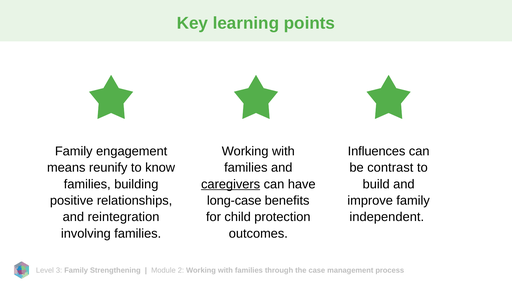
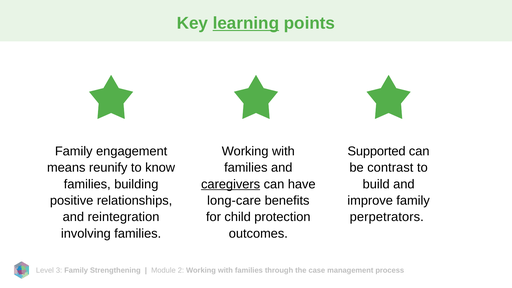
learning underline: none -> present
Influences: Influences -> Supported
long-case: long-case -> long-care
independent: independent -> perpetrators
